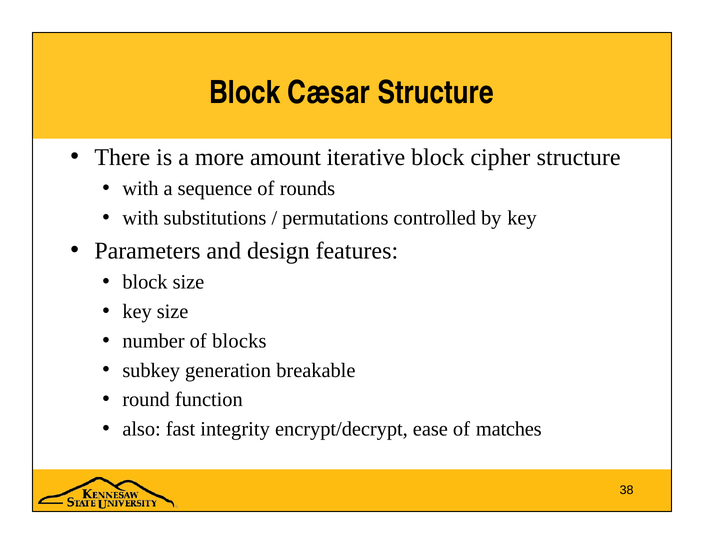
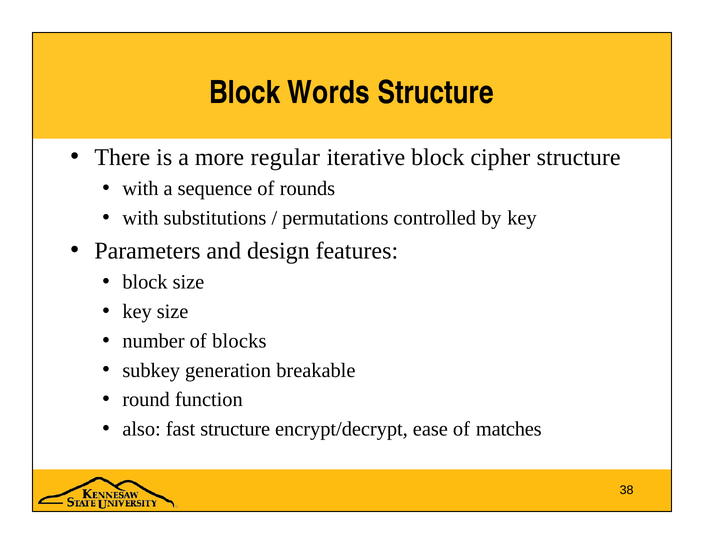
Cæsar: Cæsar -> Words
amount: amount -> regular
fast integrity: integrity -> structure
